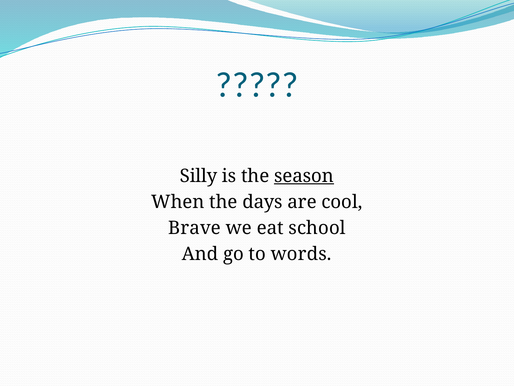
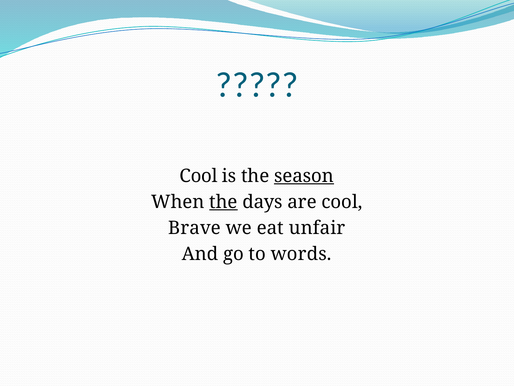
Silly at (198, 176): Silly -> Cool
the at (223, 202) underline: none -> present
school: school -> unfair
